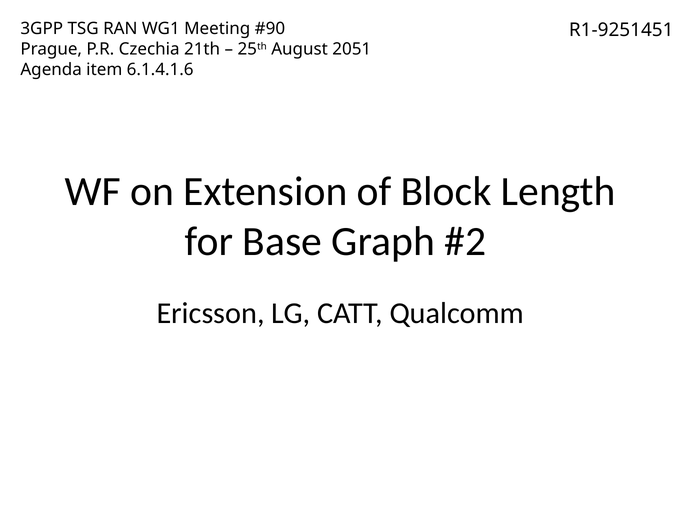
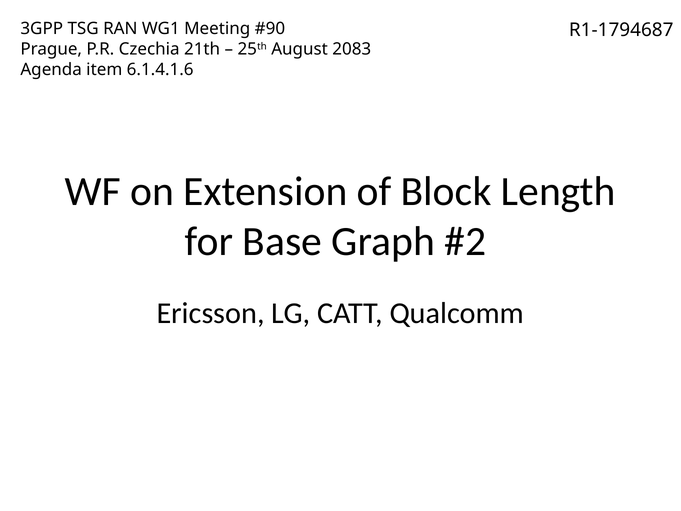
R1-9251451: R1-9251451 -> R1-1794687
2051: 2051 -> 2083
